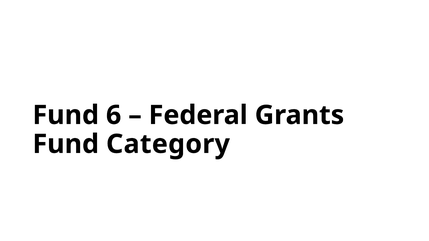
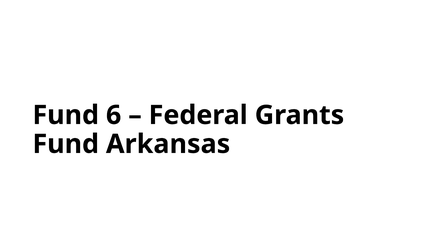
Category: Category -> Arkansas
